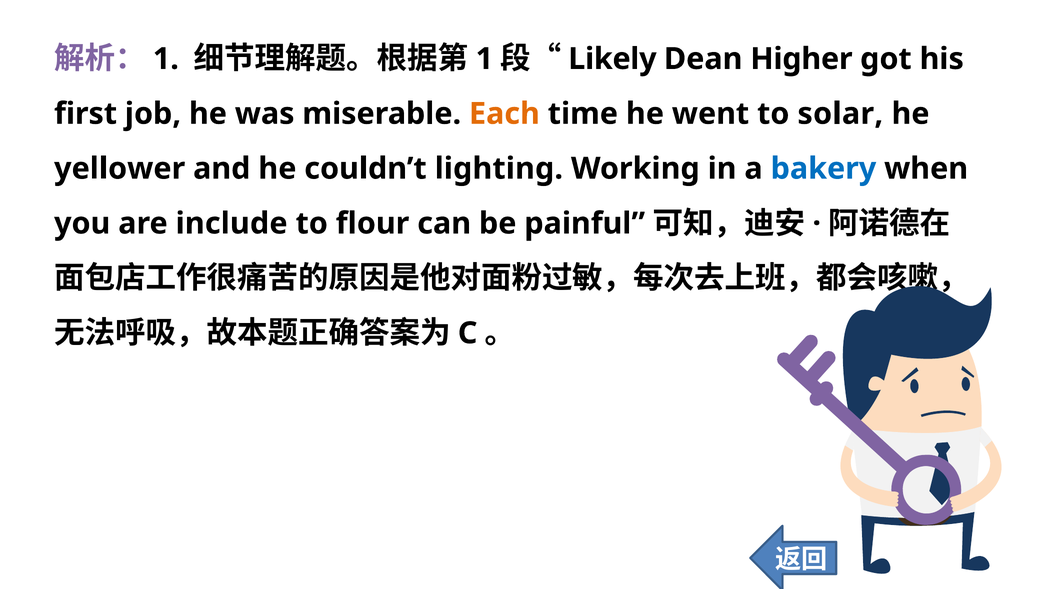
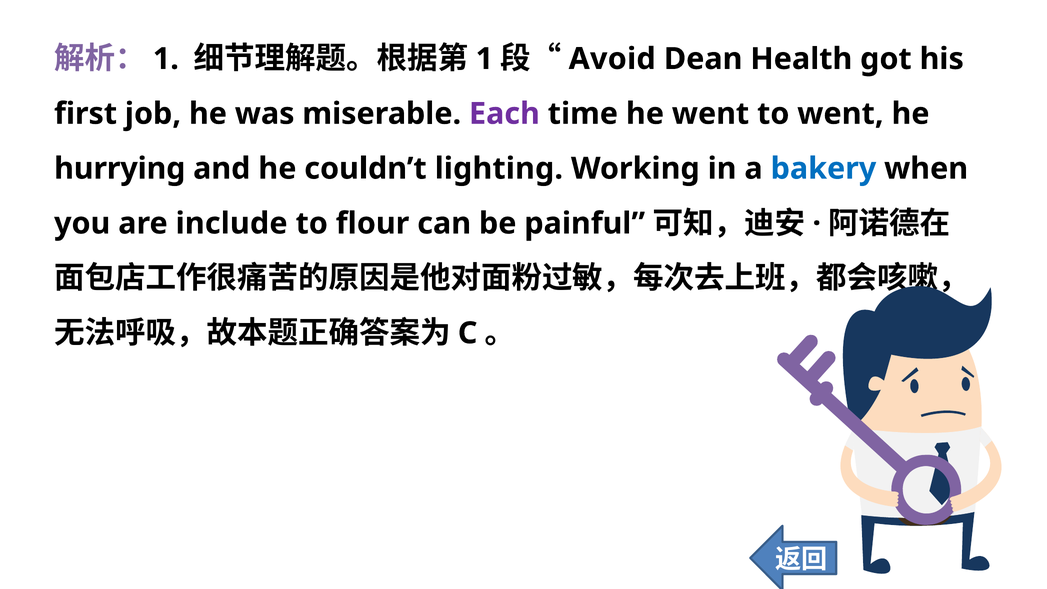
Likely: Likely -> Avoid
Higher: Higher -> Health
Each colour: orange -> purple
to solar: solar -> went
yellower: yellower -> hurrying
